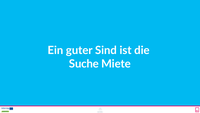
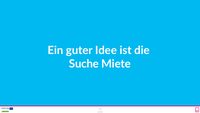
Sind: Sind -> Idee
